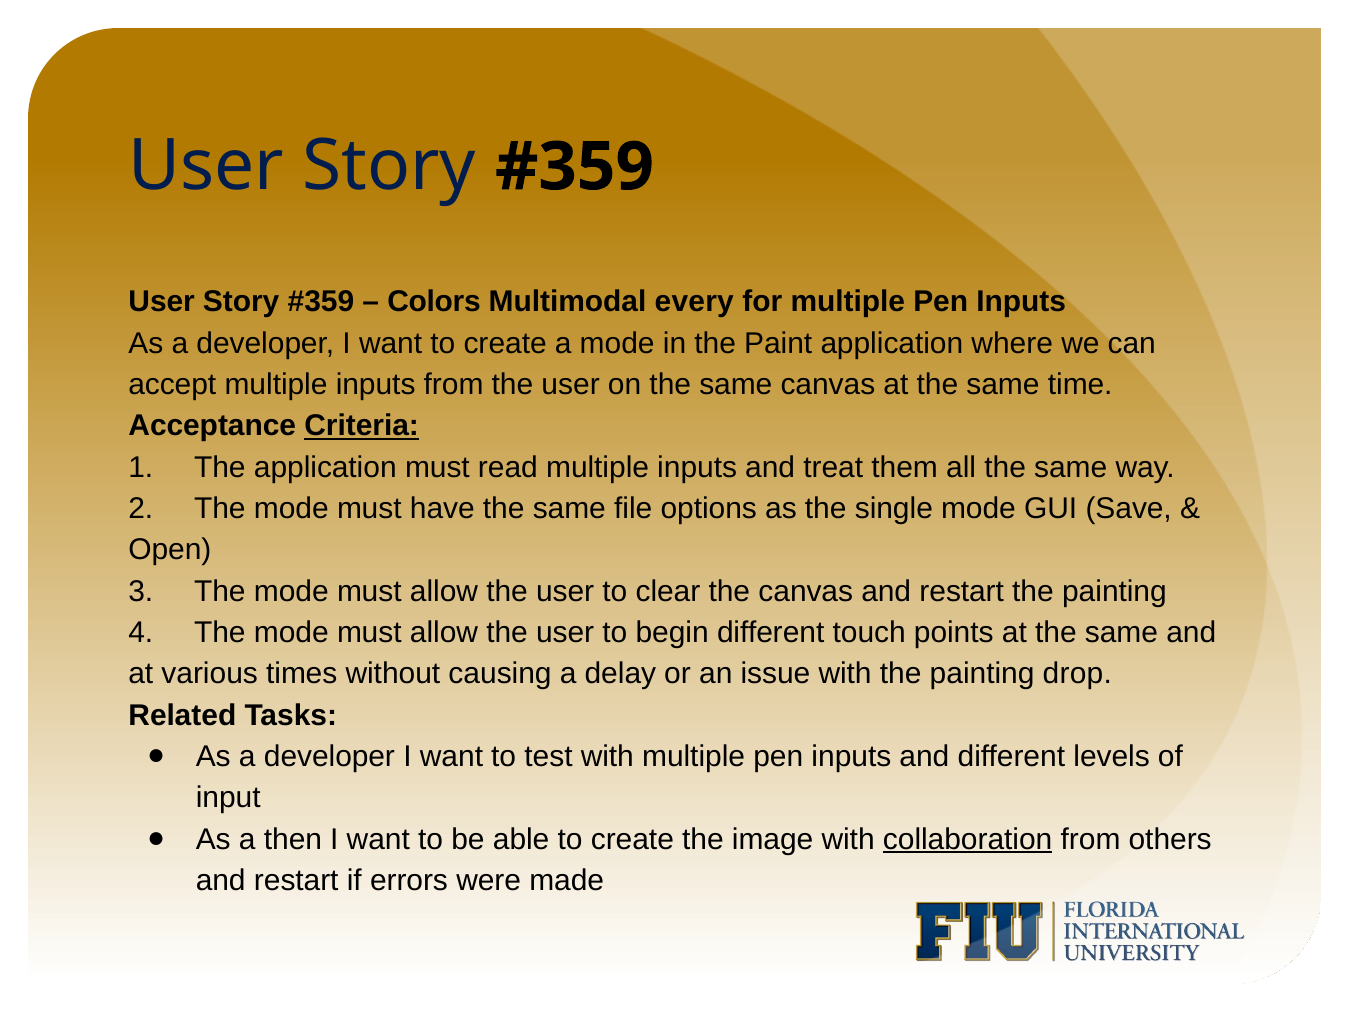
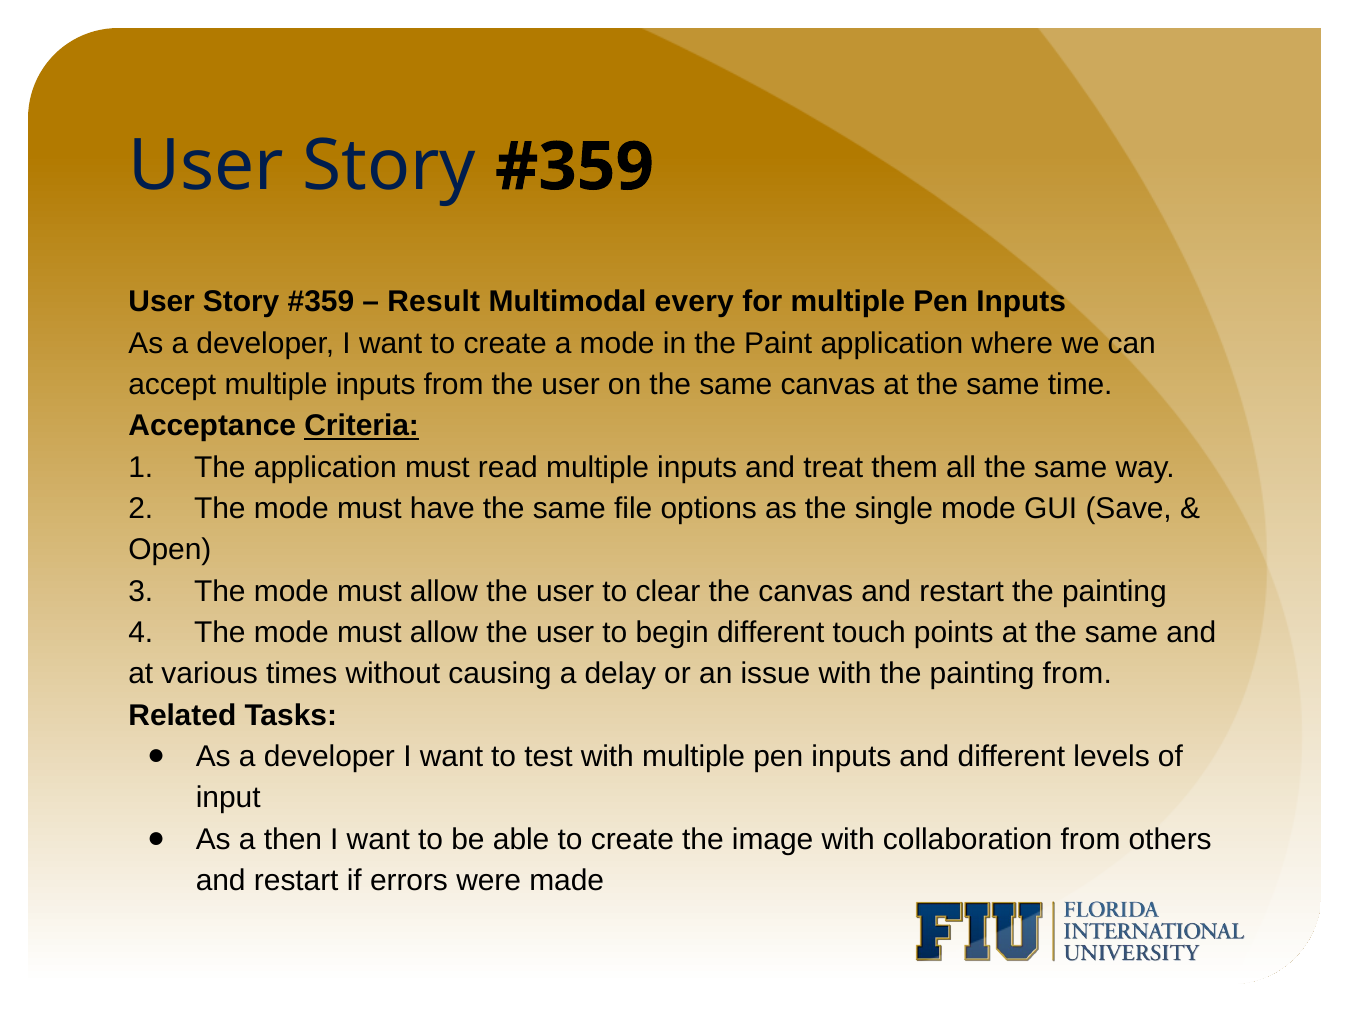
Colors: Colors -> Result
painting drop: drop -> from
collaboration underline: present -> none
